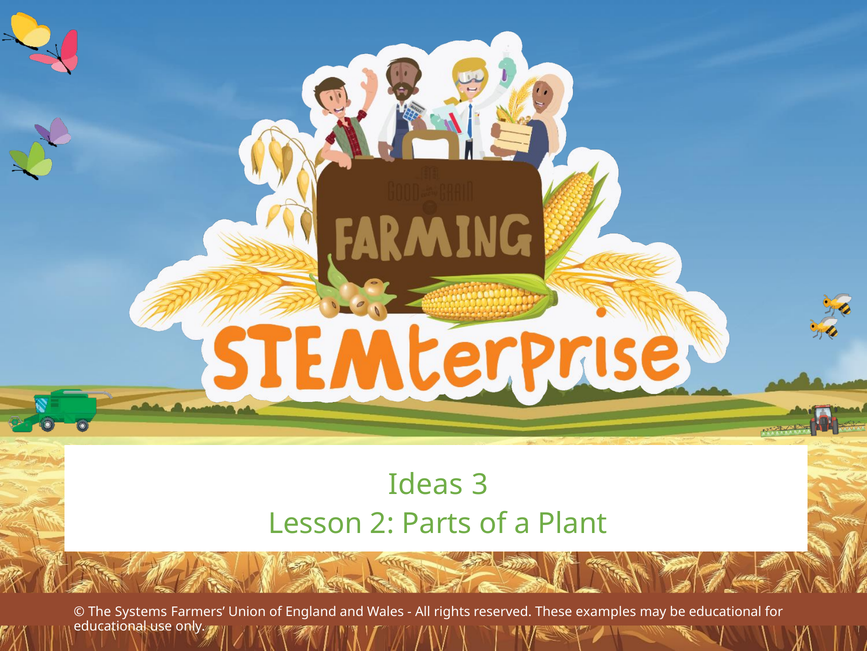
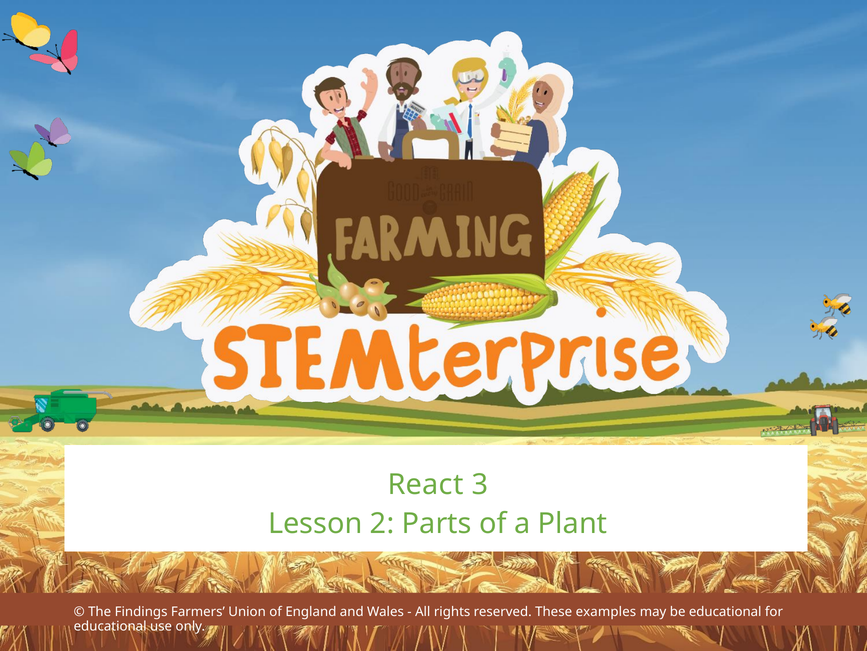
Ideas: Ideas -> React
Systems: Systems -> Findings
